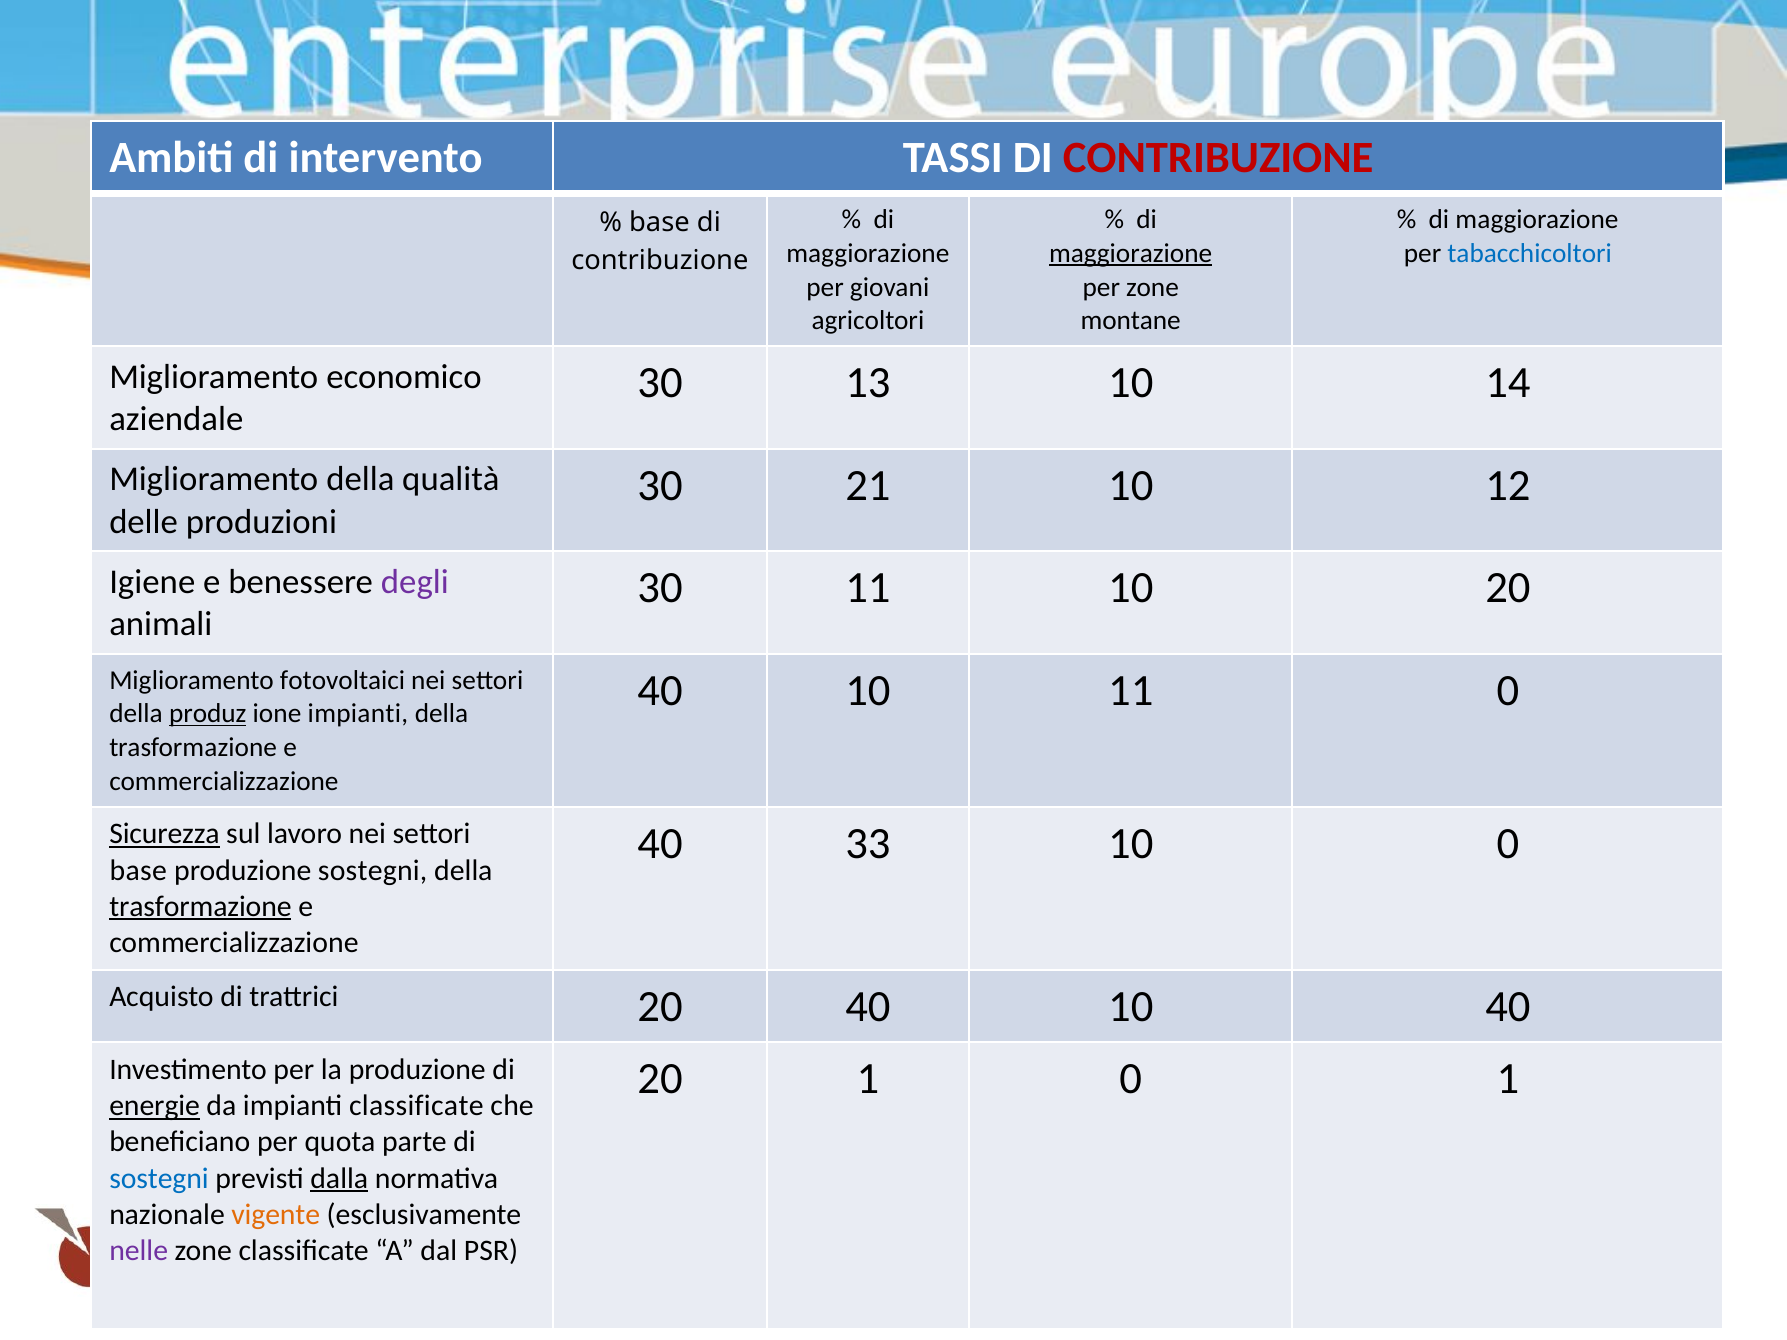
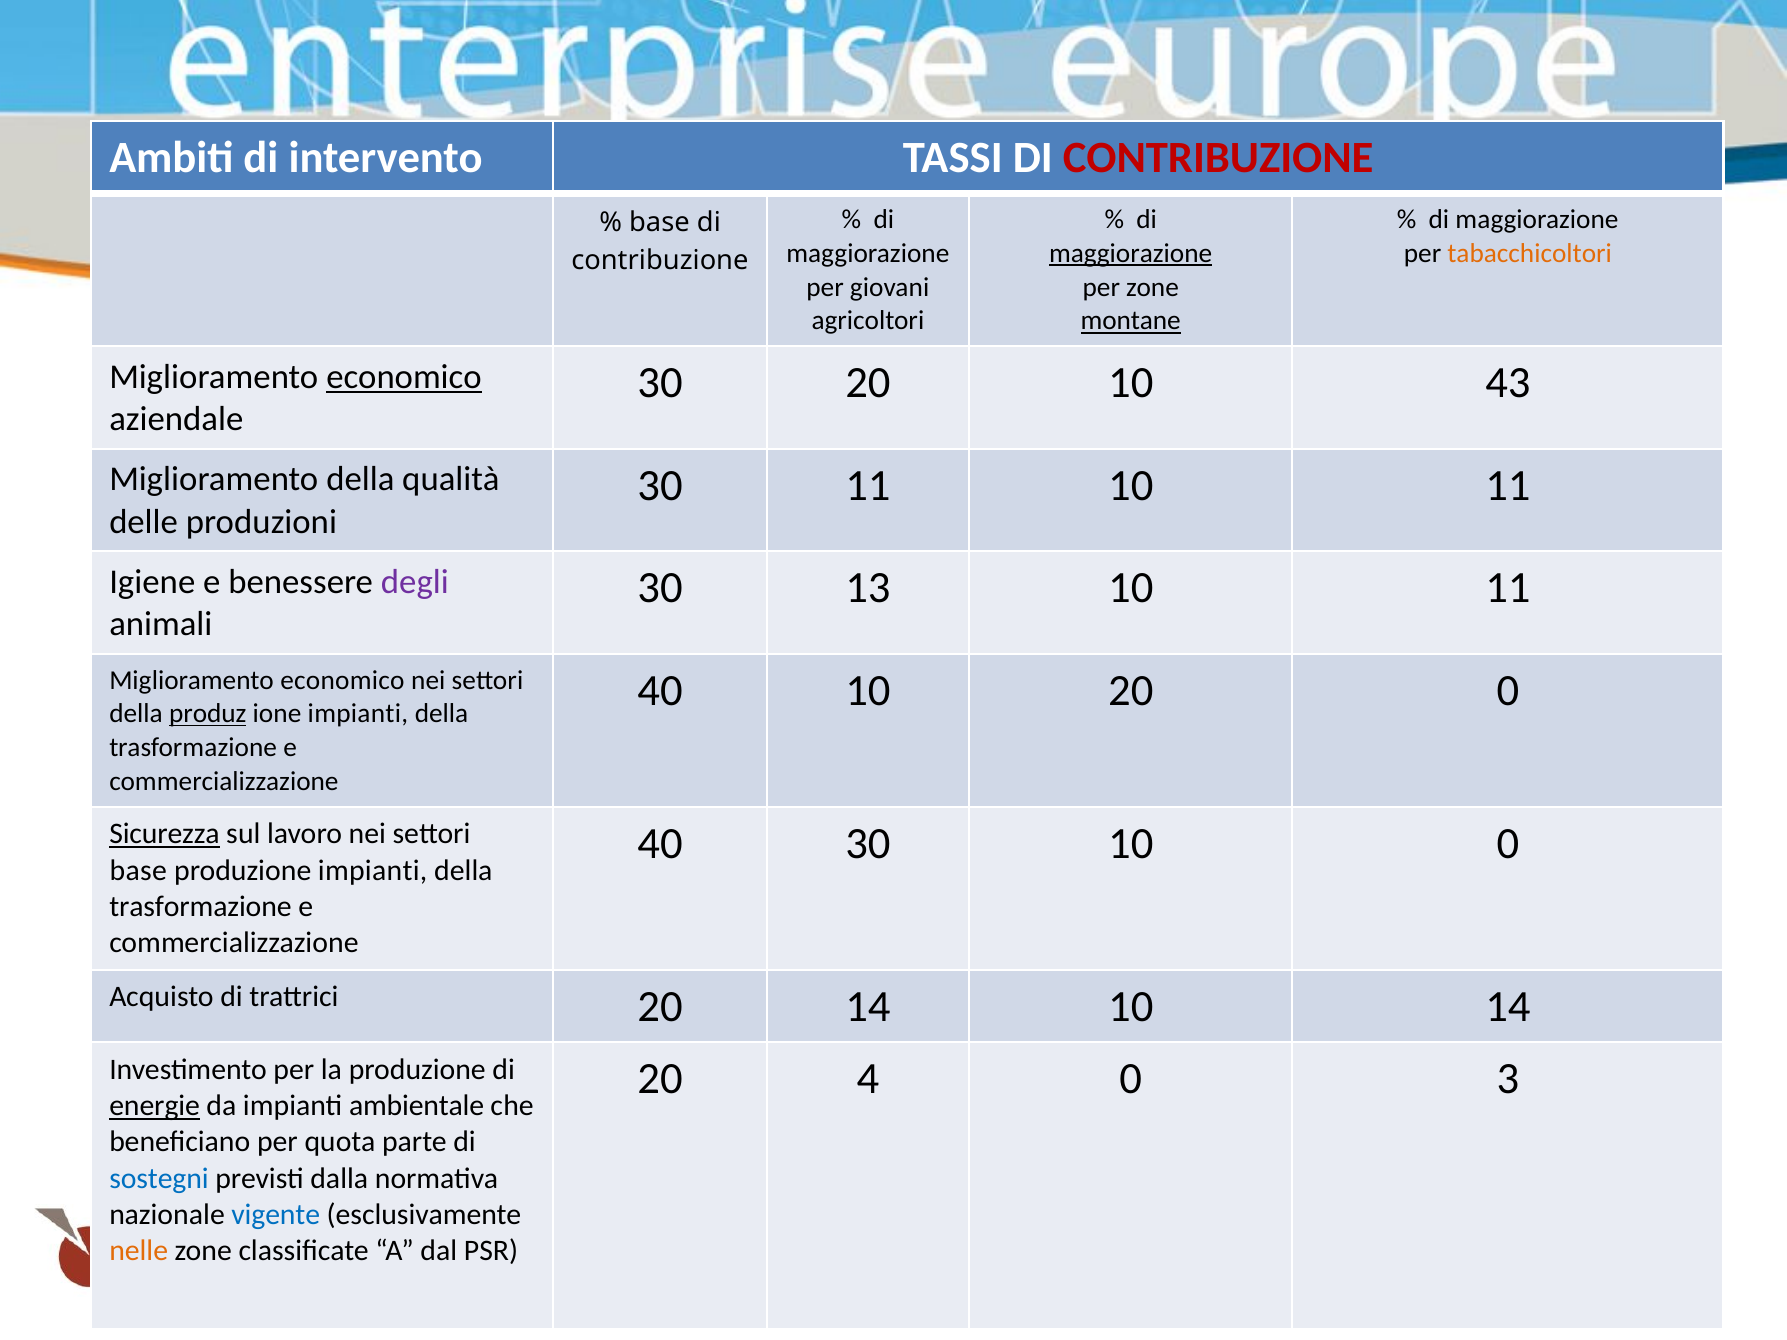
tabacchicoltori colour: blue -> orange
montane underline: none -> present
economico at (404, 377) underline: none -> present
30 13: 13 -> 20
14: 14 -> 43
30 21: 21 -> 11
12 at (1508, 486): 12 -> 11
30 11: 11 -> 13
20 at (1508, 588): 20 -> 11
fotovoltaici at (343, 680): fotovoltaici -> economico
10 11: 11 -> 20
40 33: 33 -> 30
produzione sostegni: sostegni -> impianti
trasformazione at (200, 907) underline: present -> none
20 40: 40 -> 14
10 40: 40 -> 14
20 1: 1 -> 4
0 1: 1 -> 3
impianti classificate: classificate -> ambientale
dalla underline: present -> none
vigente colour: orange -> blue
nelle colour: purple -> orange
